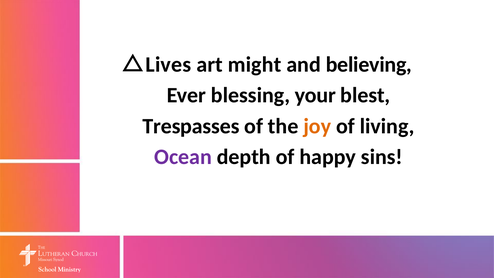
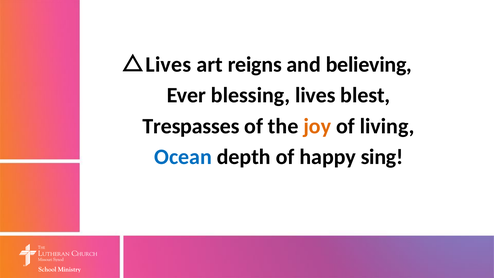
might: might -> reigns
blessing your: your -> lives
Ocean colour: purple -> blue
sins: sins -> sing
